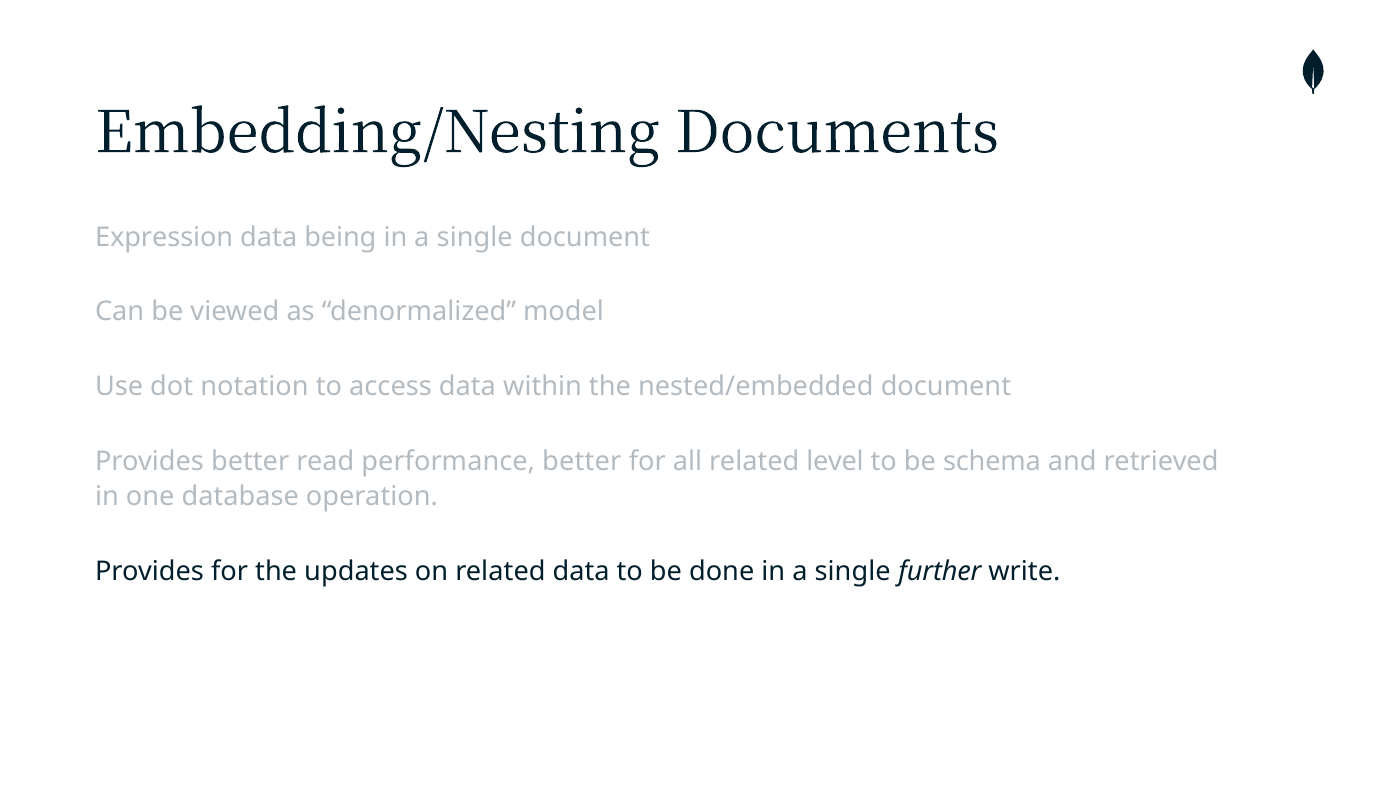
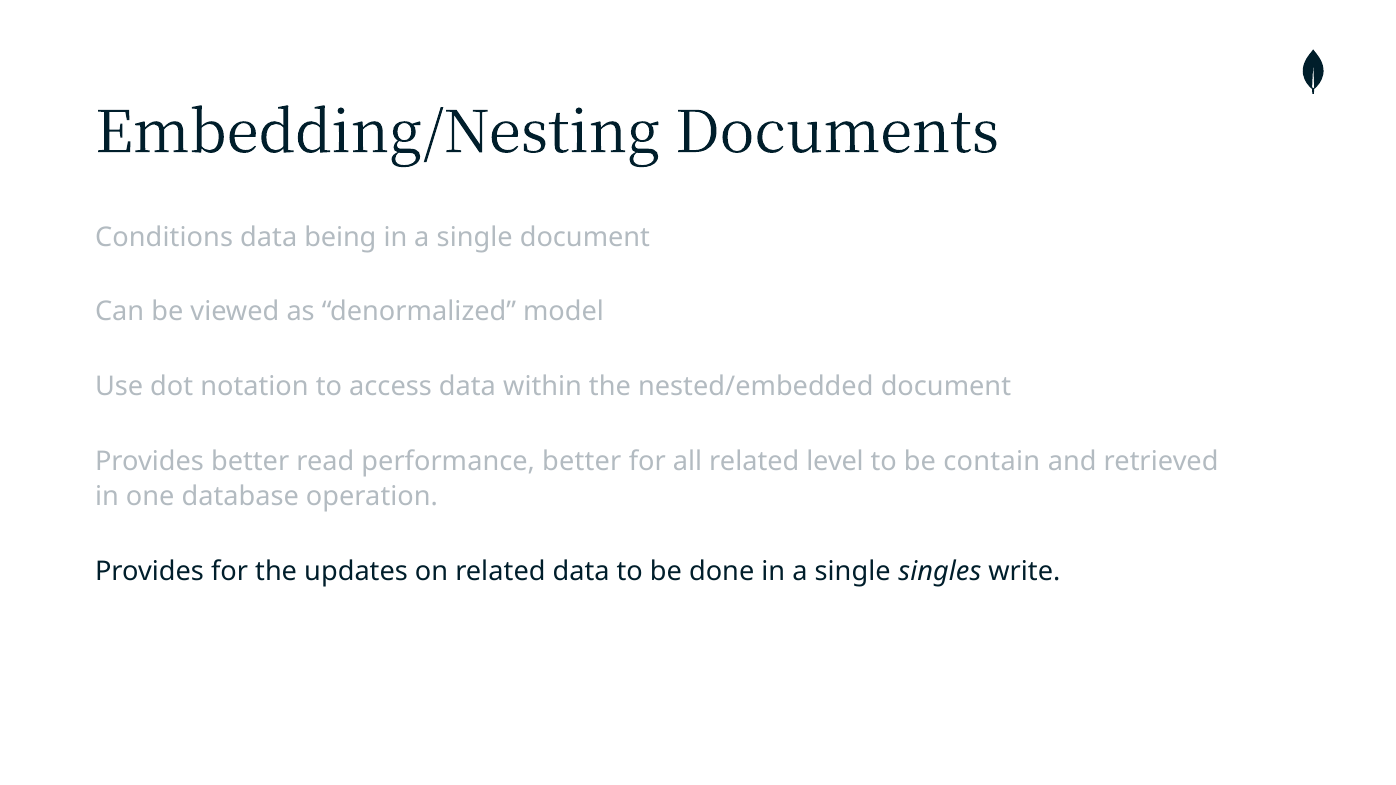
Expression: Expression -> Conditions
schema: schema -> contain
further: further -> singles
